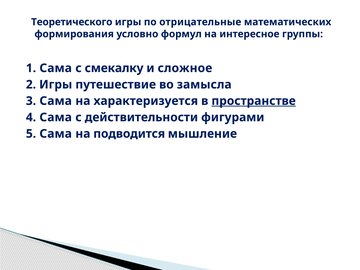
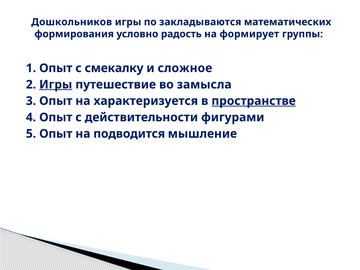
Теоретического: Теоретического -> Дошкольников
отрицательные: отрицательные -> закладываются
формул: формул -> радость
интересное: интересное -> формирует
1 Сама: Сама -> Опыт
Игры at (56, 85) underline: none -> present
3 Сама: Сама -> Опыт
4 Сама: Сама -> Опыт
5 Сама: Сама -> Опыт
